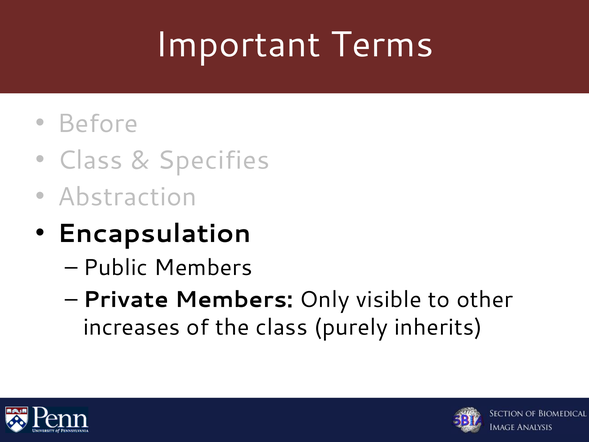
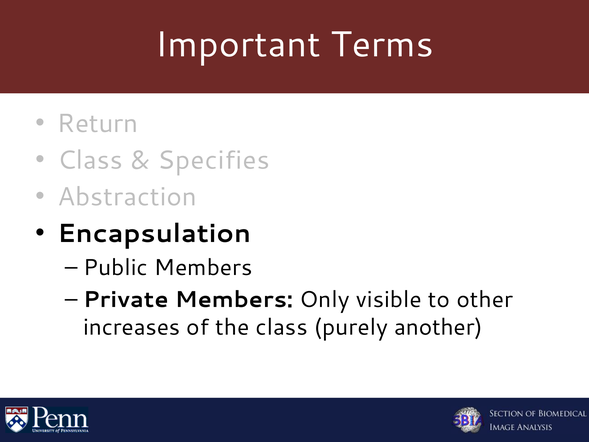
Before: Before -> Return
inherits: inherits -> another
